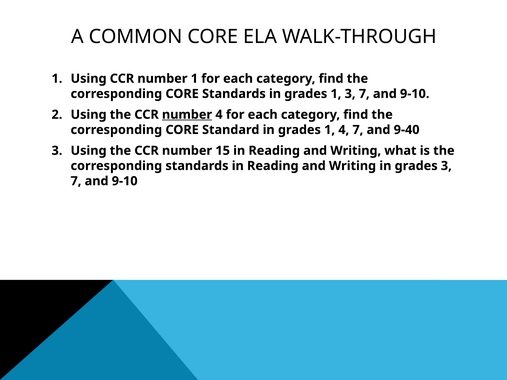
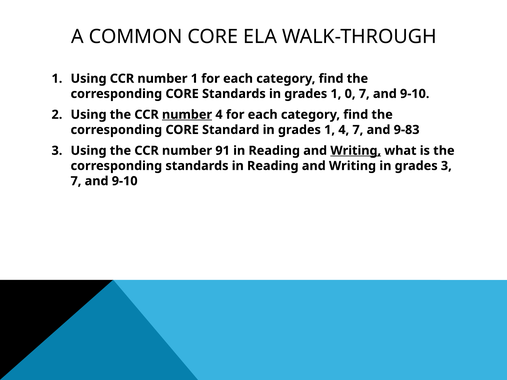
1 3: 3 -> 0
9-40: 9-40 -> 9-83
15: 15 -> 91
Writing at (356, 151) underline: none -> present
